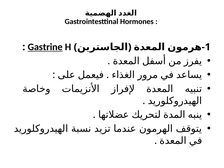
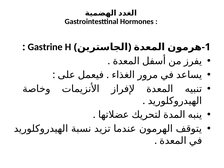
Gastrine underline: present -> none
